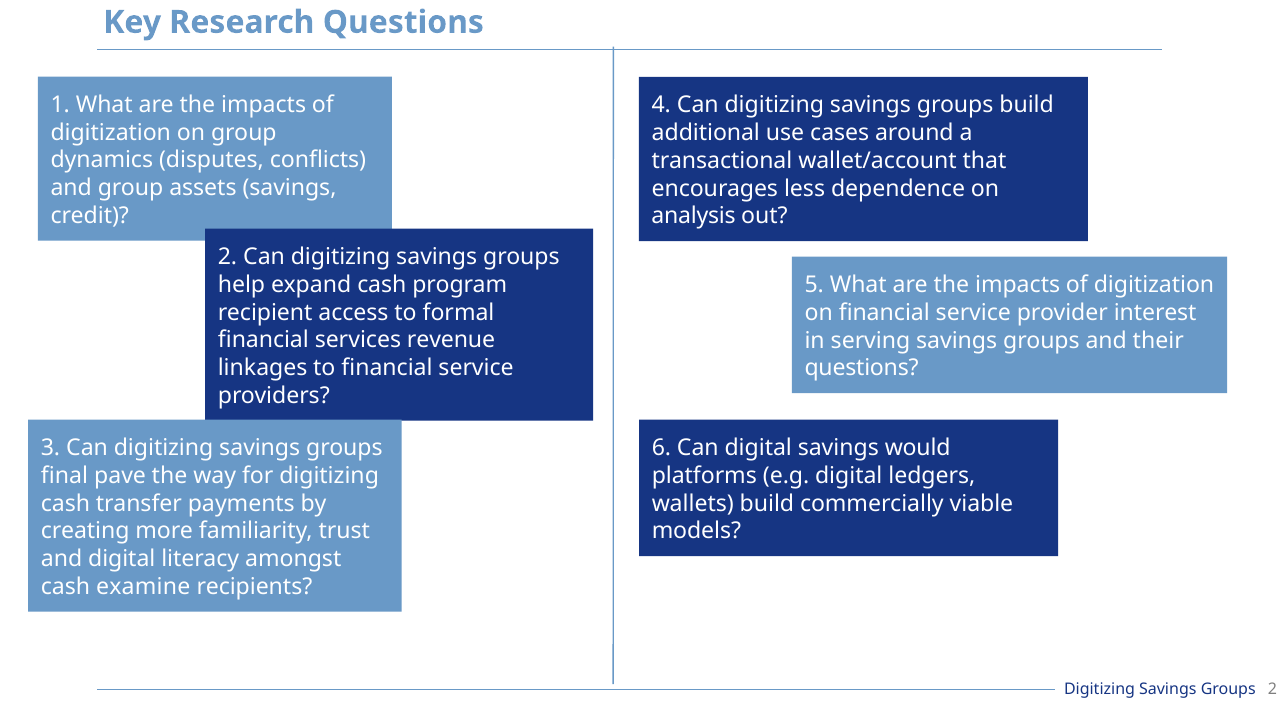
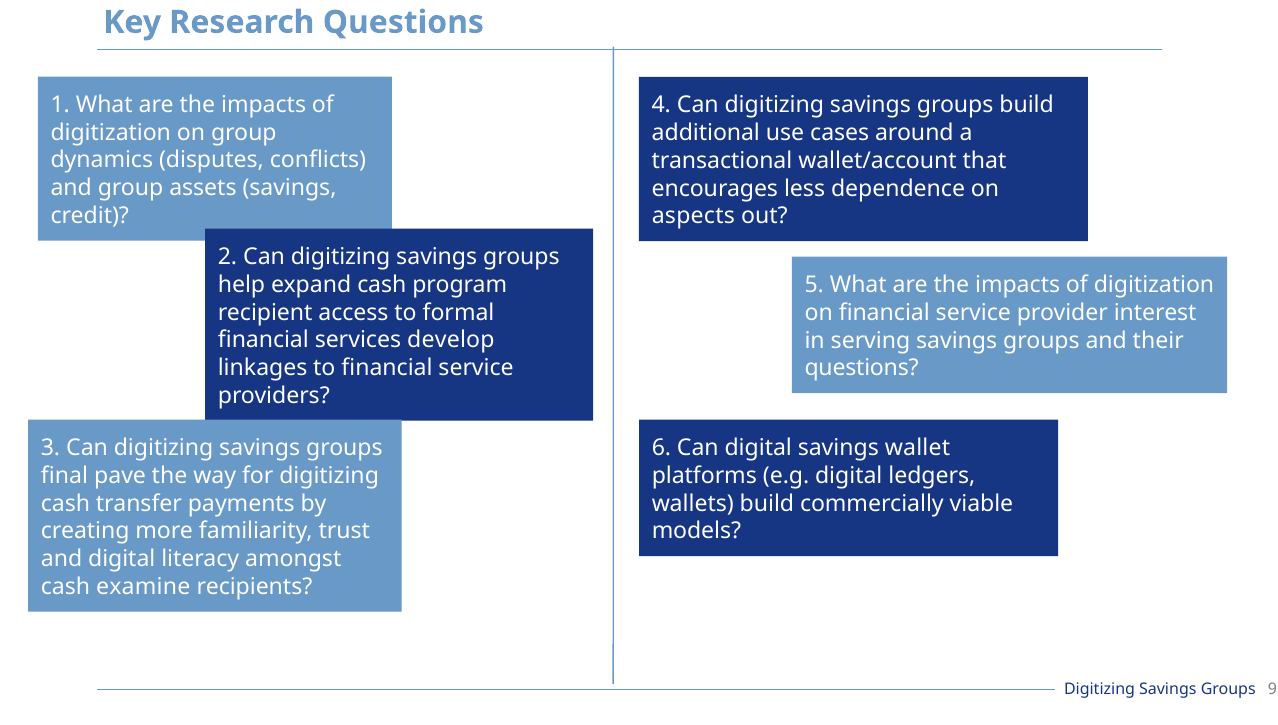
analysis: analysis -> aspects
revenue: revenue -> develop
would: would -> wallet
Groups 2: 2 -> 9
